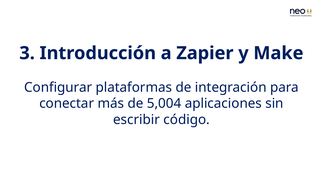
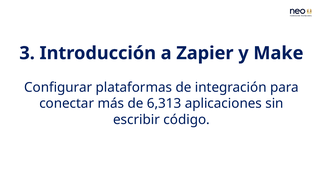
5,004: 5,004 -> 6,313
